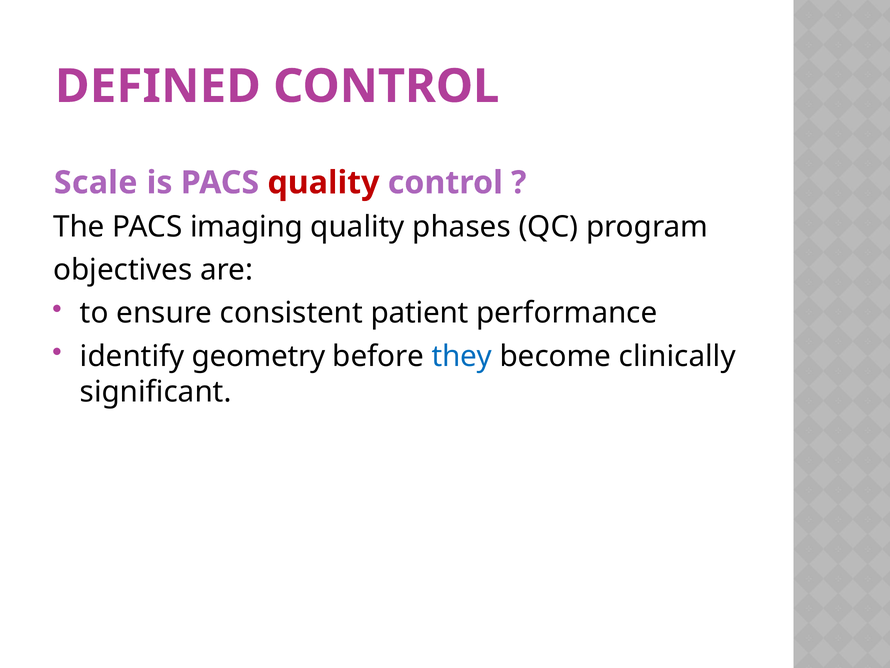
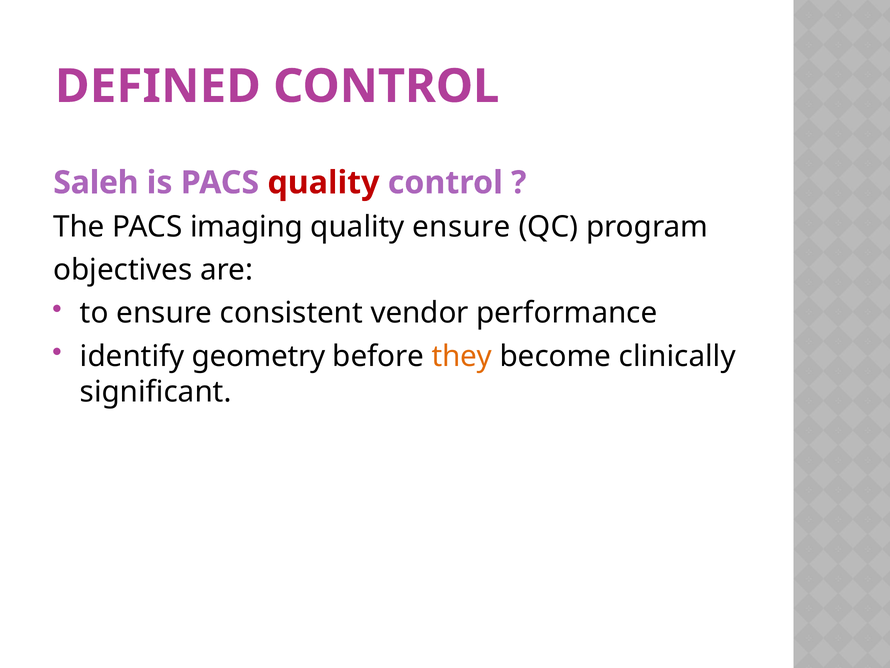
Scale: Scale -> Saleh
quality phases: phases -> ensure
patient: patient -> vendor
they colour: blue -> orange
